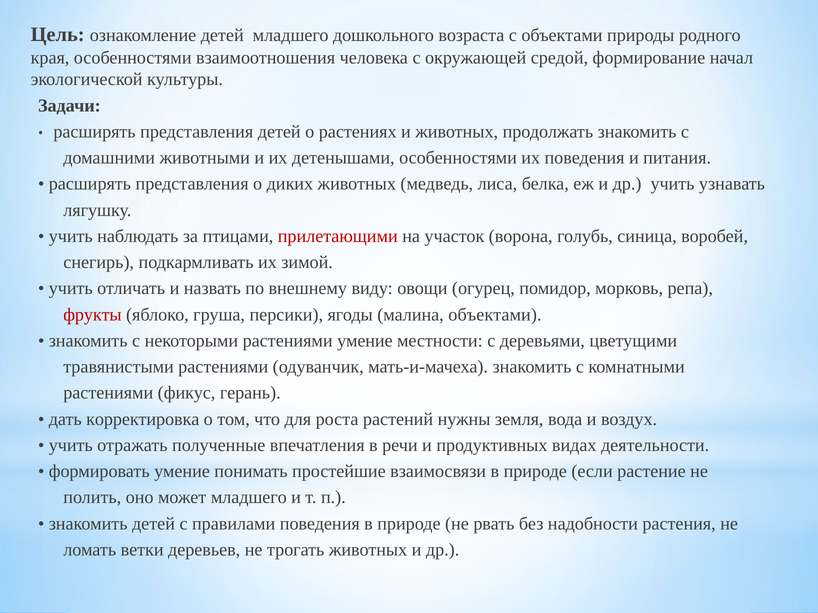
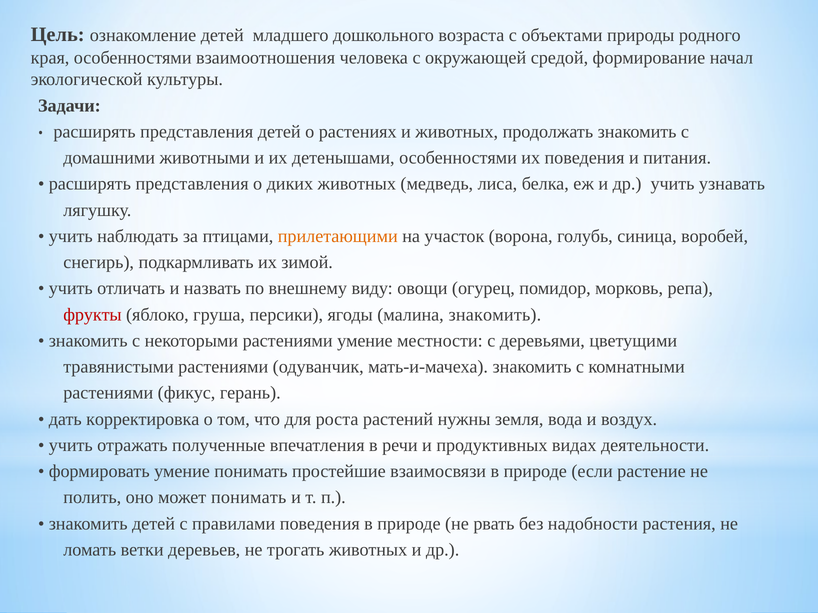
прилетающими colour: red -> orange
малина объектами: объектами -> знакомить
может младшего: младшего -> понимать
